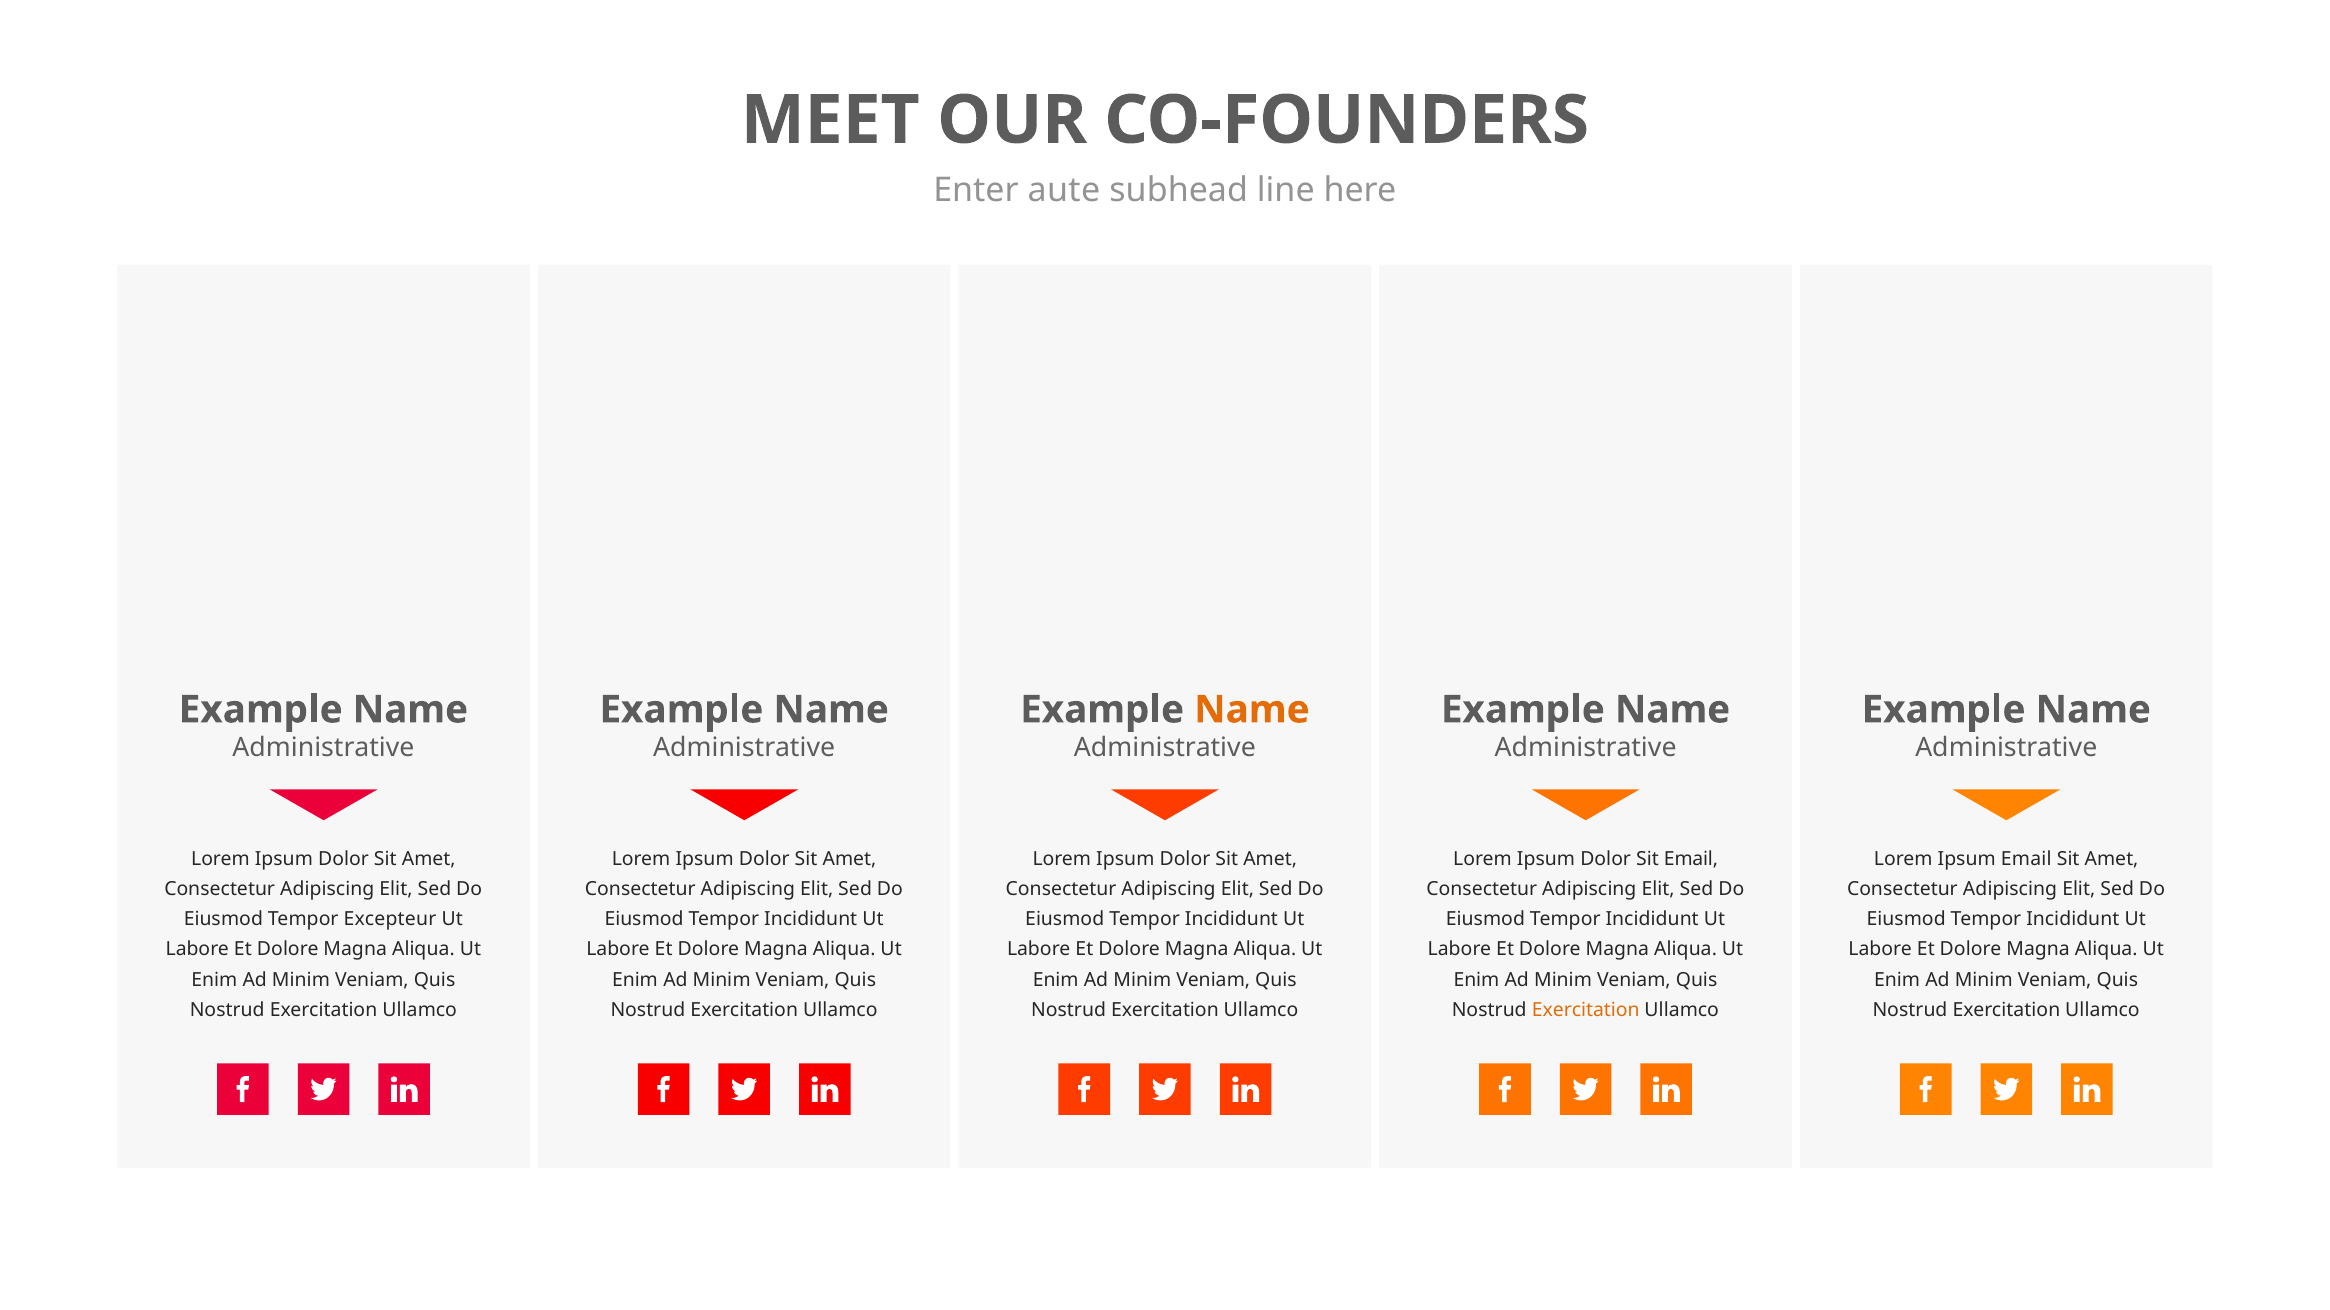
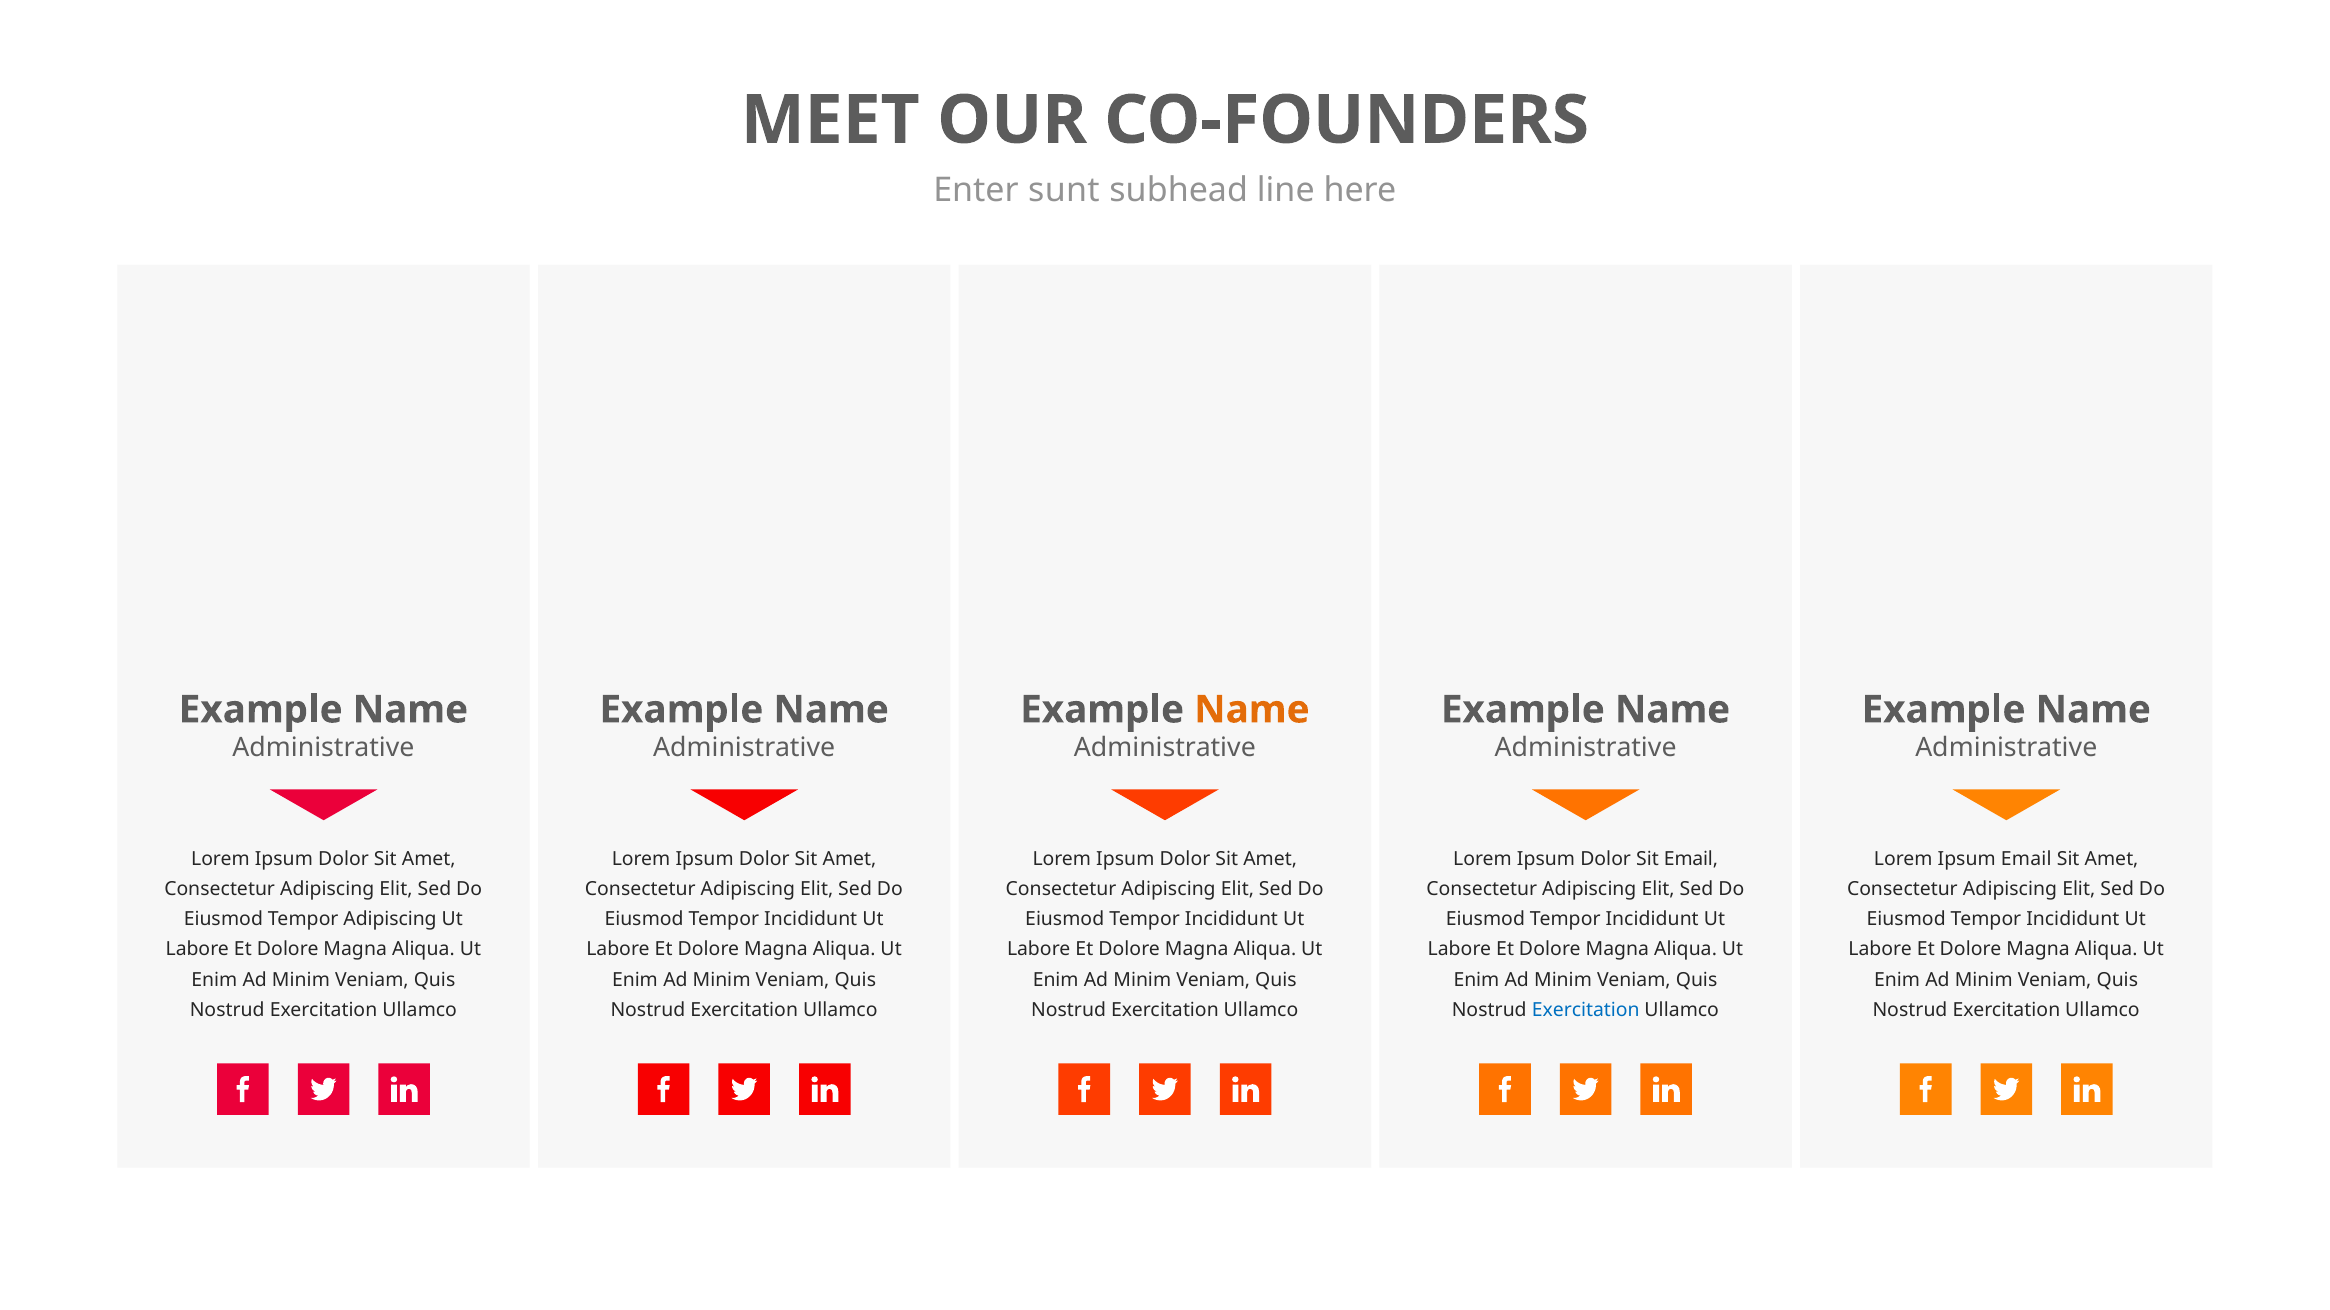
aute: aute -> sunt
Tempor Excepteur: Excepteur -> Adipiscing
Exercitation at (1586, 1010) colour: orange -> blue
